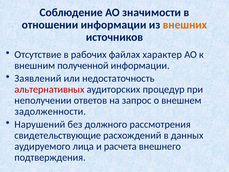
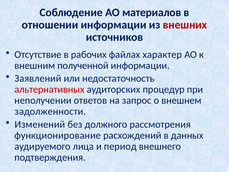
значимости: значимости -> материалов
внешних colour: orange -> red
Нарушений: Нарушений -> Изменений
свидетельствующие: свидетельствующие -> функционирование
расчета: расчета -> период
